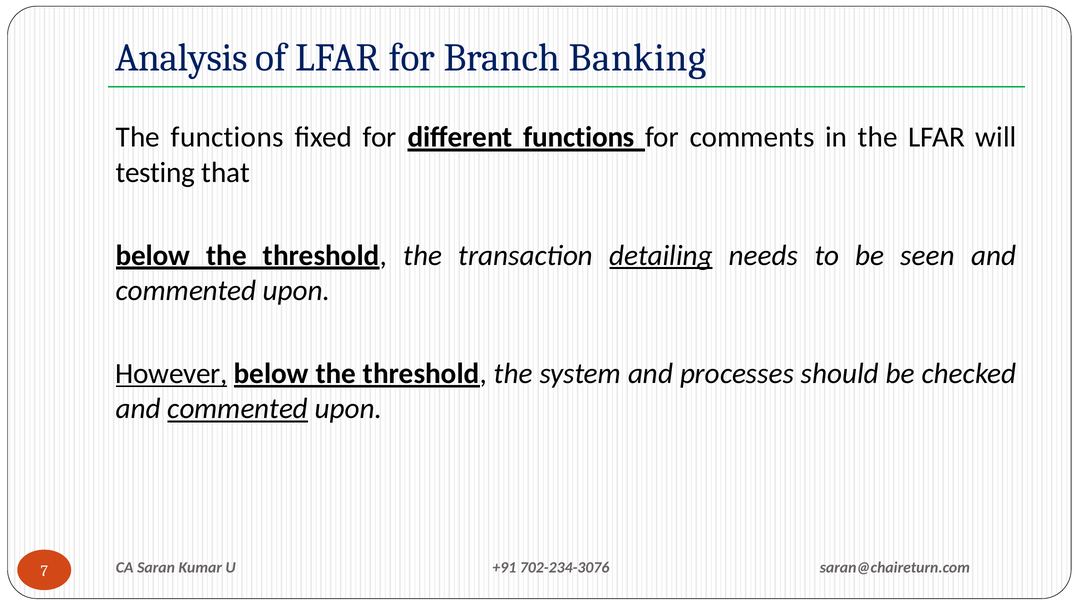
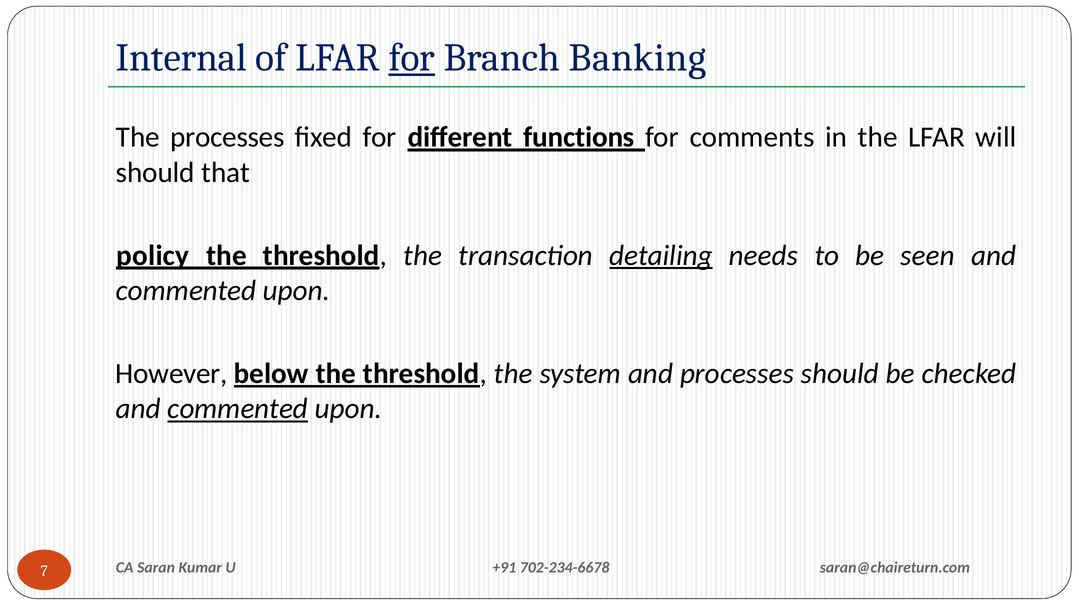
Analysis: Analysis -> Internal
for at (412, 58) underline: none -> present
The functions: functions -> processes
testing at (155, 172): testing -> should
below at (153, 256): below -> policy
However underline: present -> none
702-234-3076: 702-234-3076 -> 702-234-6678
